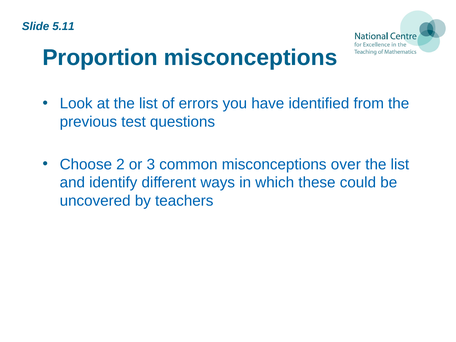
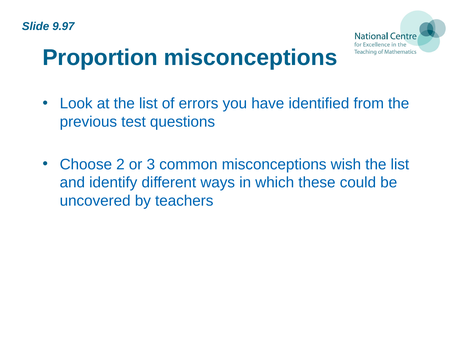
5.11: 5.11 -> 9.97
over: over -> wish
